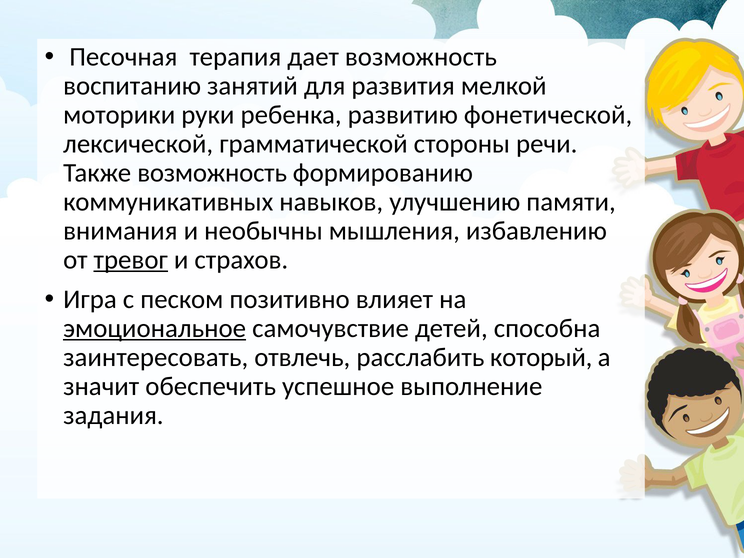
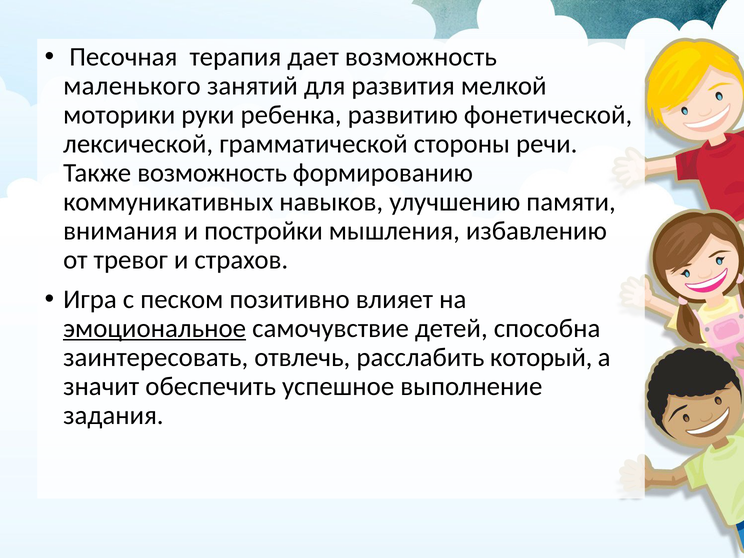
воспитанию: воспитанию -> маленького
необычны: необычны -> постройки
тревог underline: present -> none
